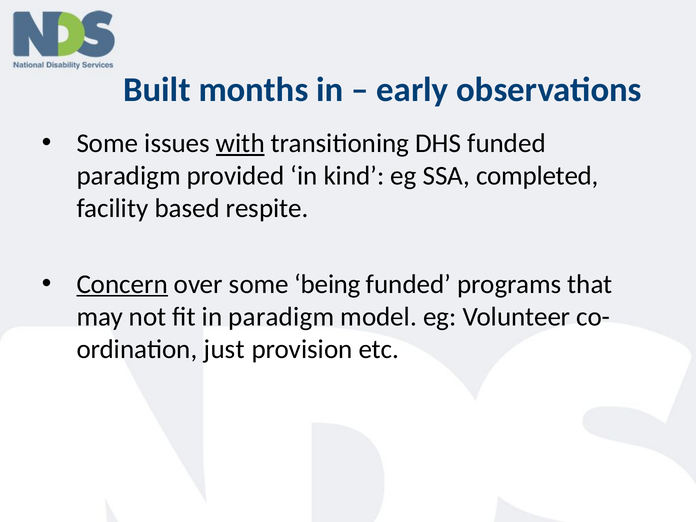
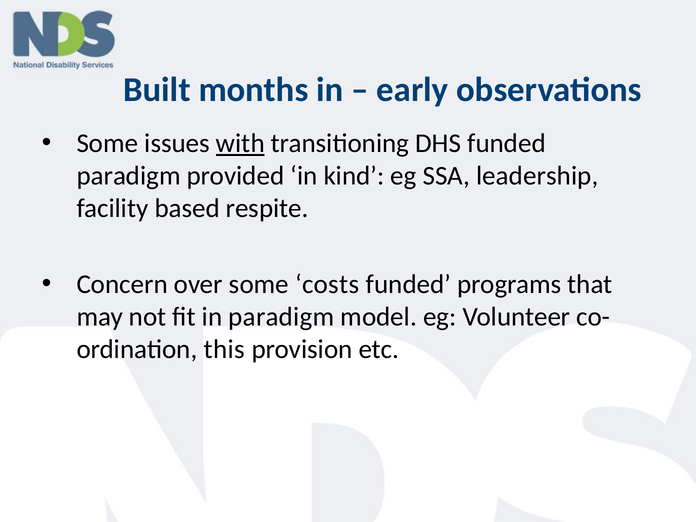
completed: completed -> leadership
Concern underline: present -> none
being: being -> costs
just: just -> this
